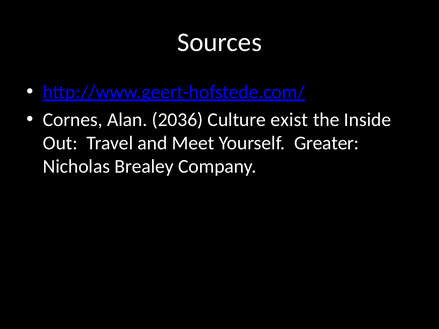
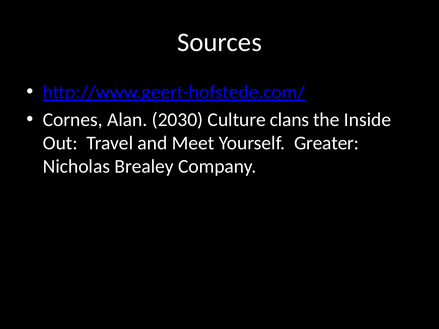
2036: 2036 -> 2030
exist: exist -> clans
